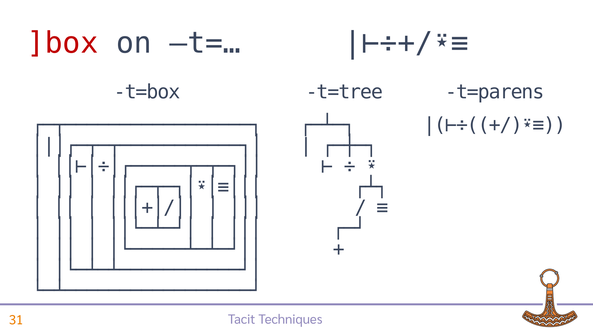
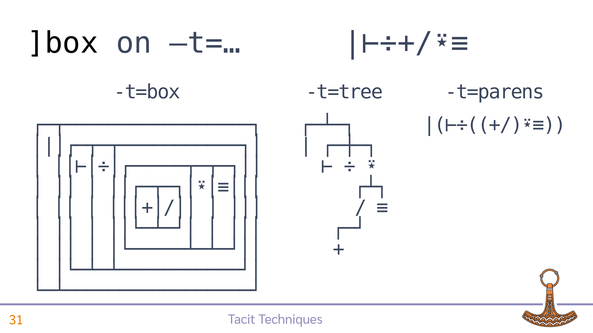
]box colour: red -> black
